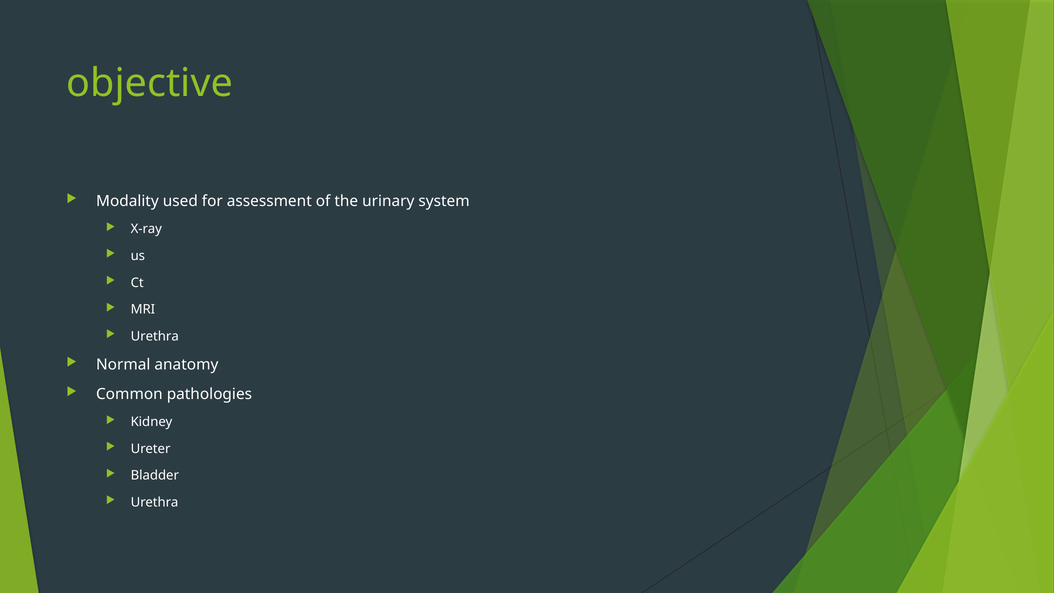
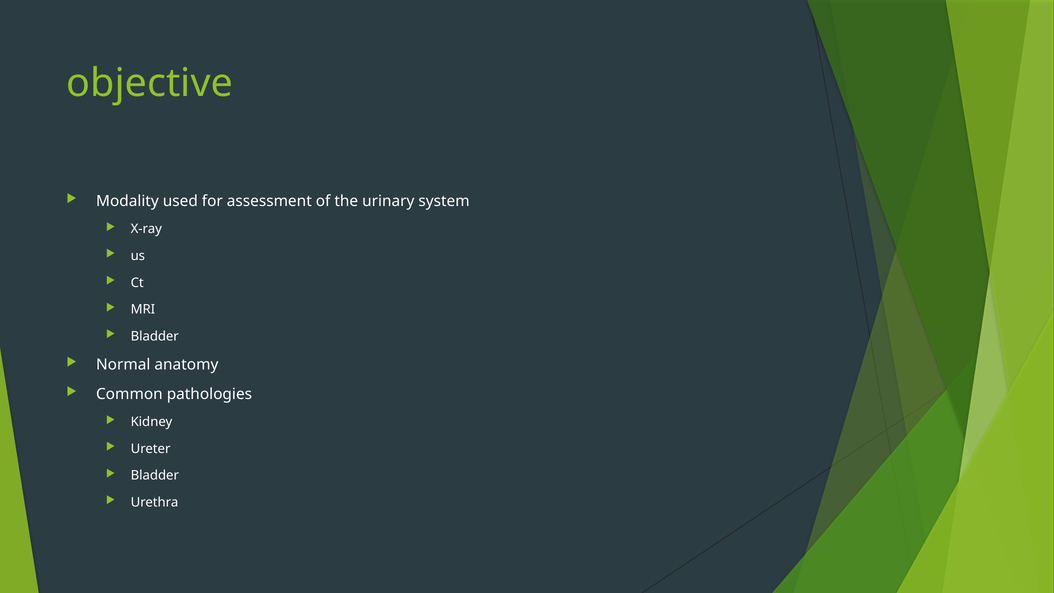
Urethra at (155, 336): Urethra -> Bladder
